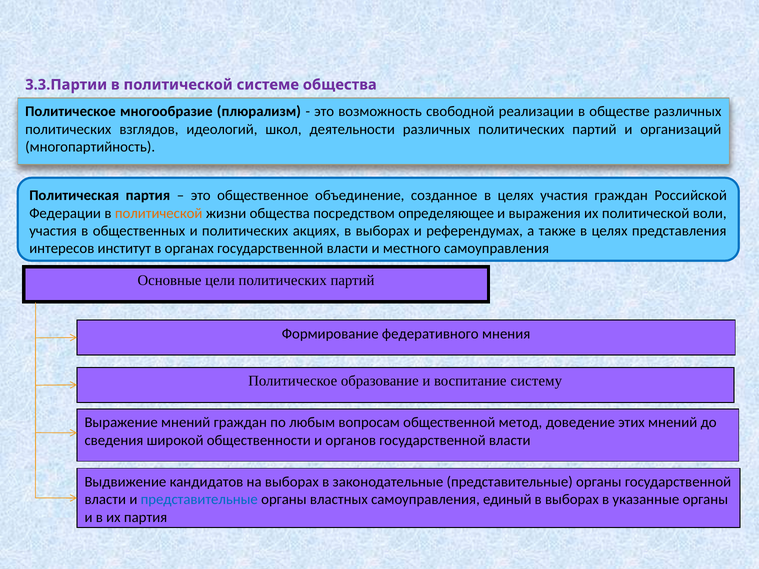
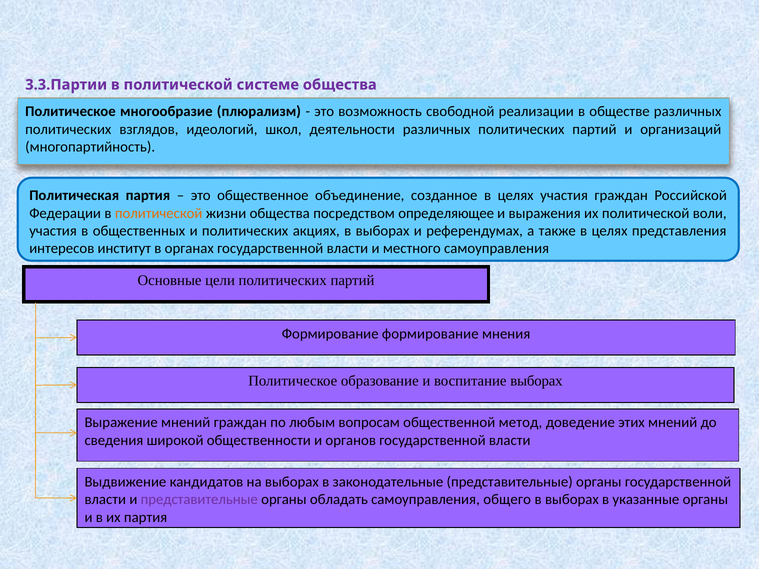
Формирование федеративного: федеративного -> формирование
воспитание систему: систему -> выборах
представительные at (199, 500) colour: blue -> purple
властных: властных -> обладать
единый: единый -> общего
